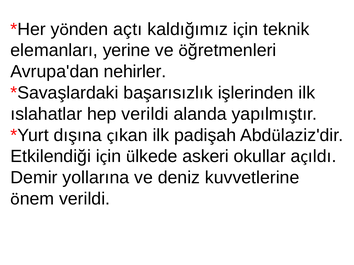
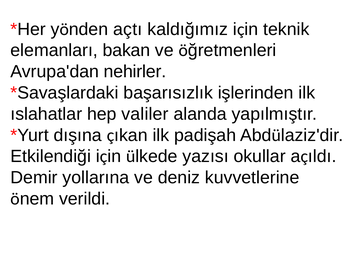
yerine: yerine -> bakan
hep verildi: verildi -> valiler
askeri: askeri -> yazısı
